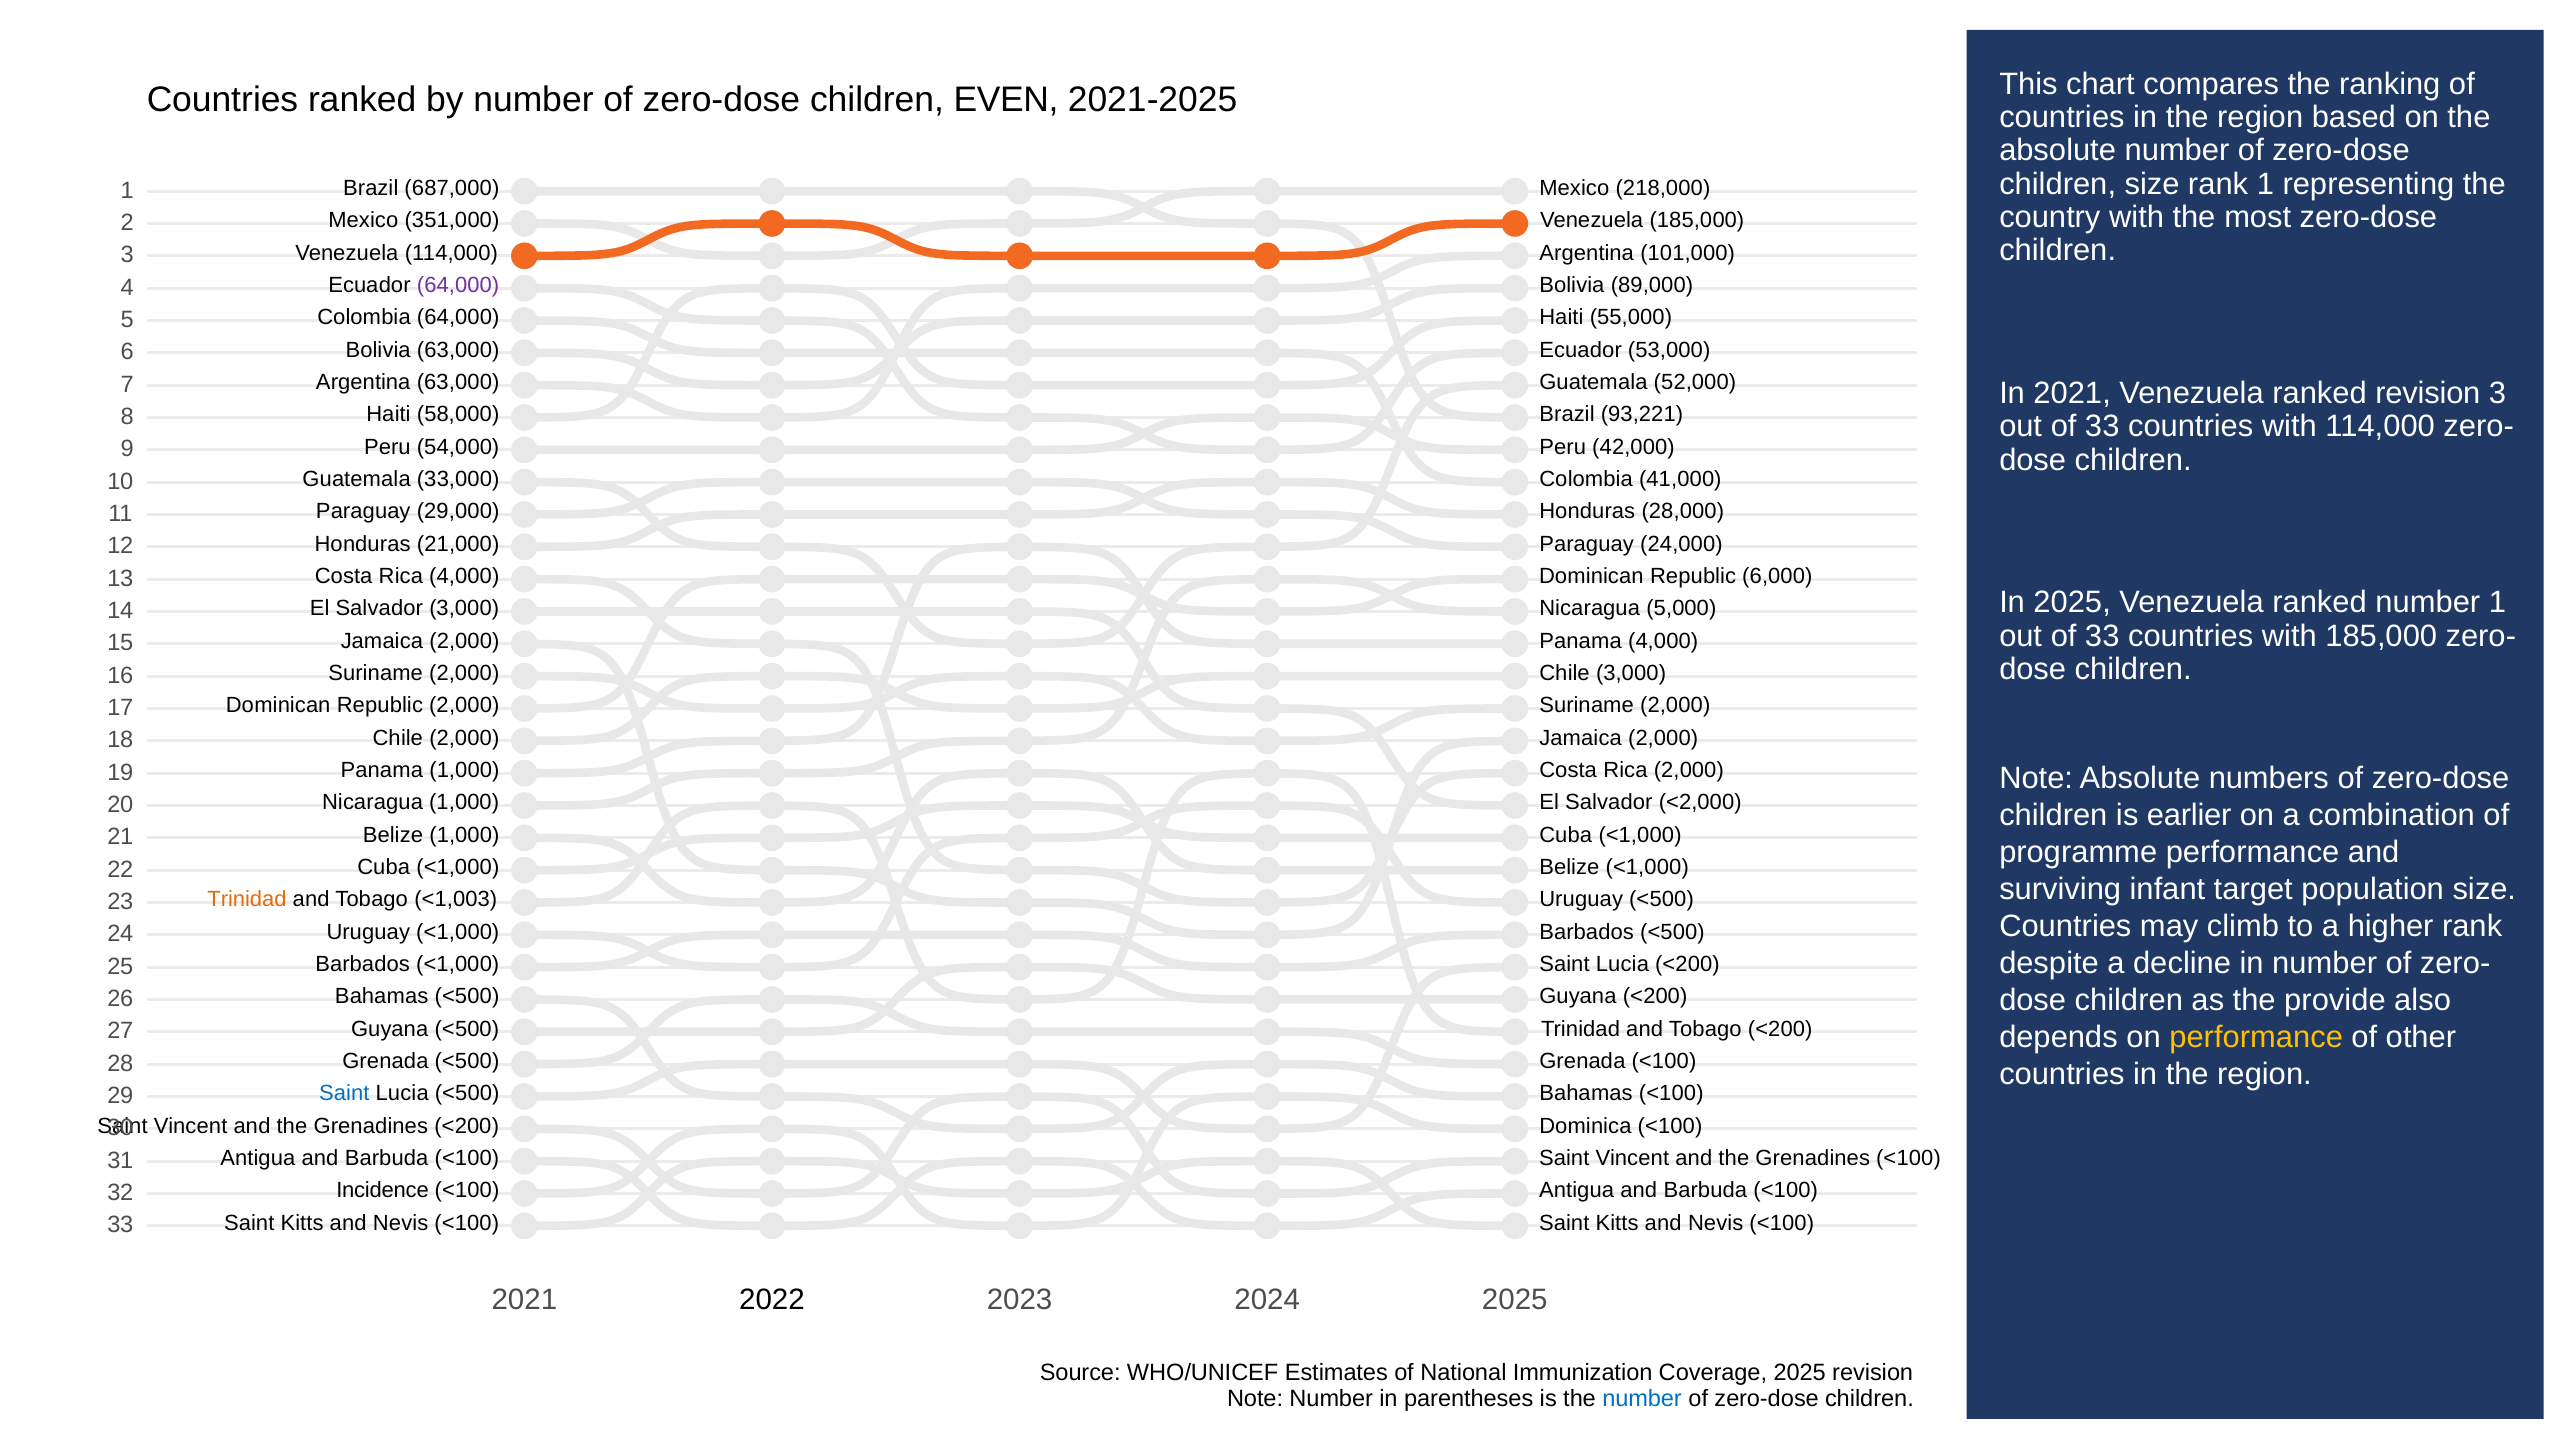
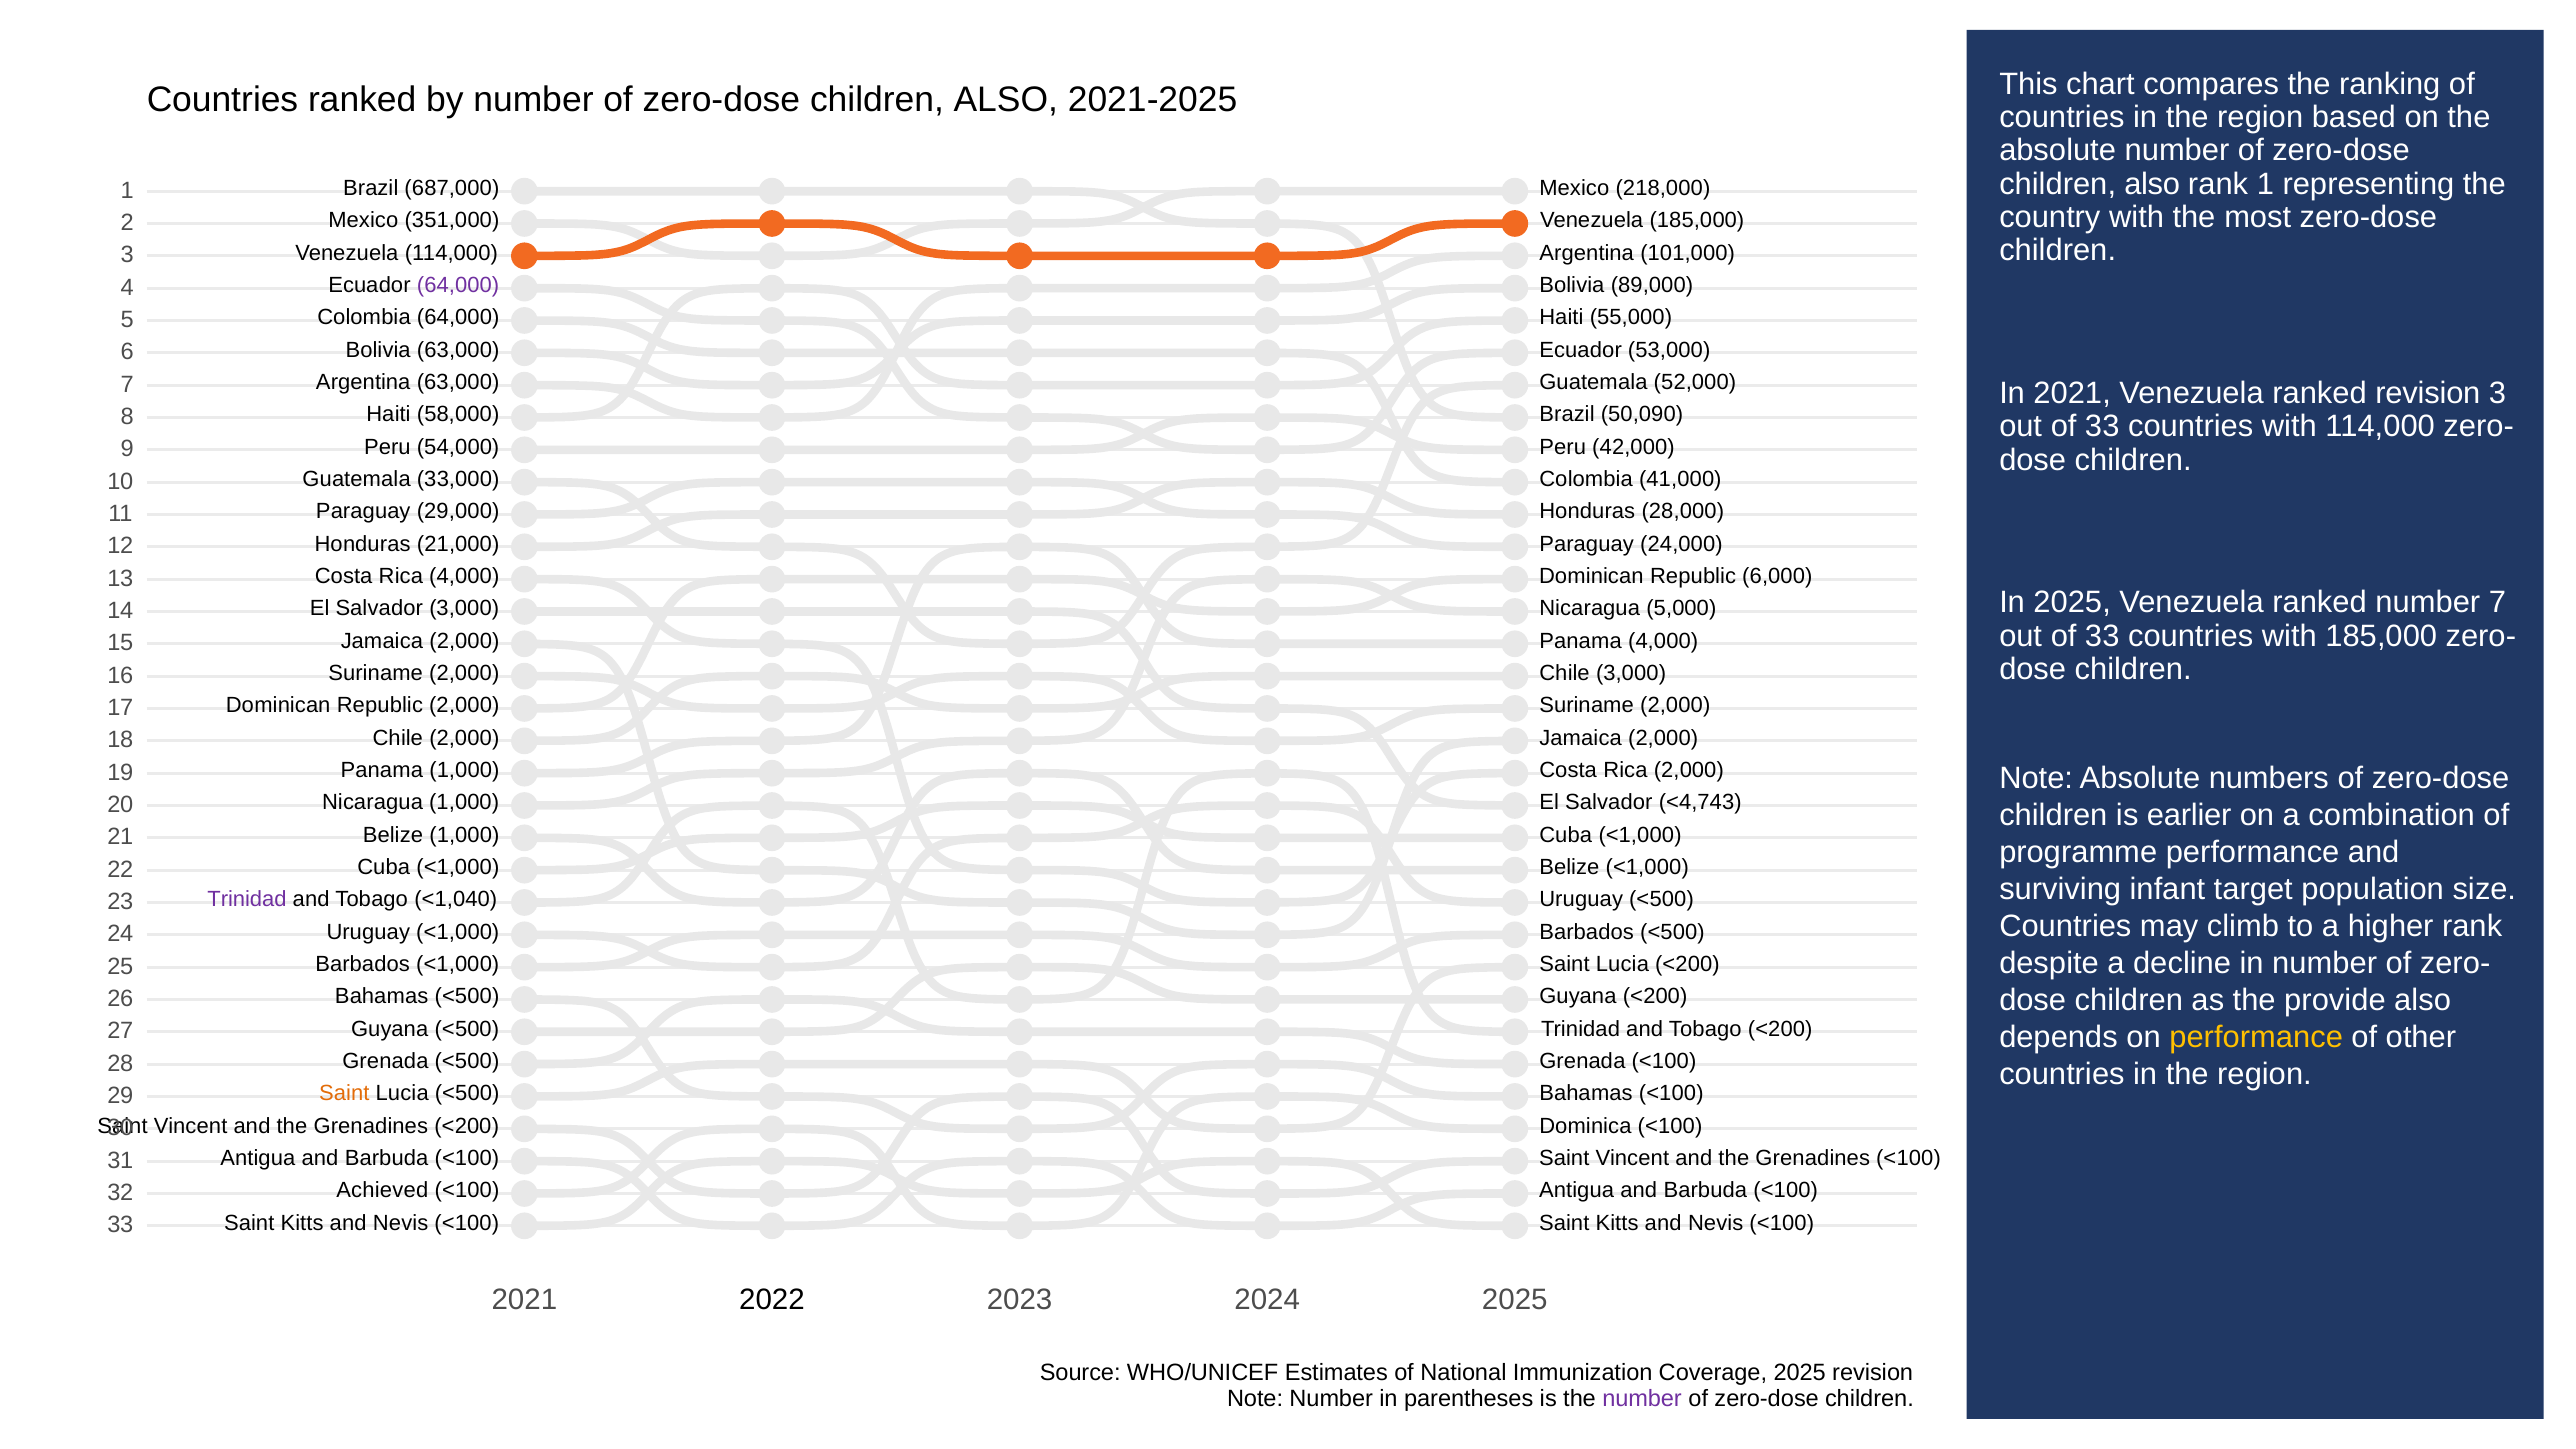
EVEN at (1006, 100): EVEN -> ALSO
size at (2152, 184): size -> also
93,221: 93,221 -> 50,090
number 1: 1 -> 7
<2,000: <2,000 -> <4,743
Trinidad at (247, 899) colour: orange -> purple
<1,003: <1,003 -> <1,040
Saint at (344, 1094) colour: blue -> orange
Incidence: Incidence -> Achieved
number at (1642, 1398) colour: blue -> purple
